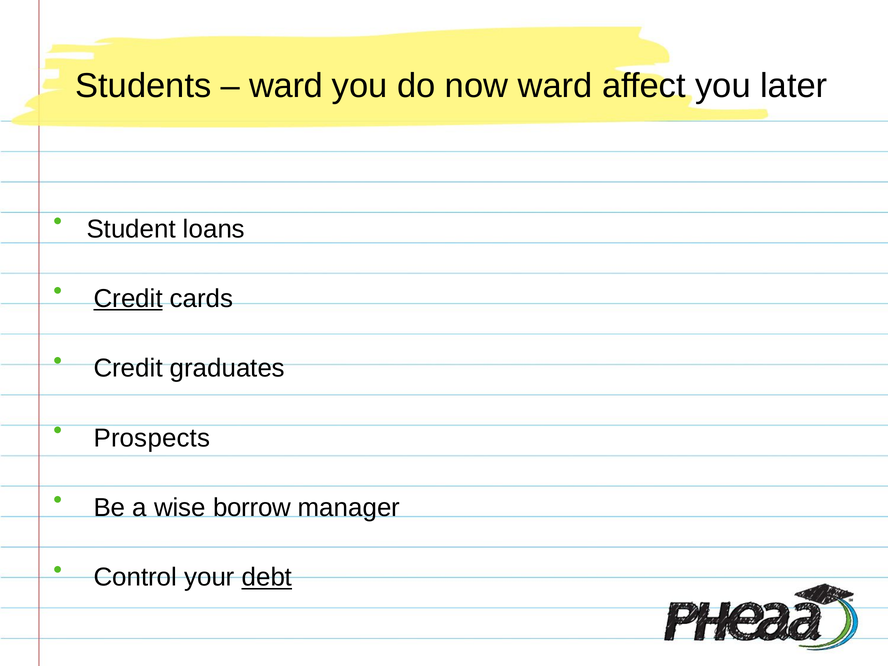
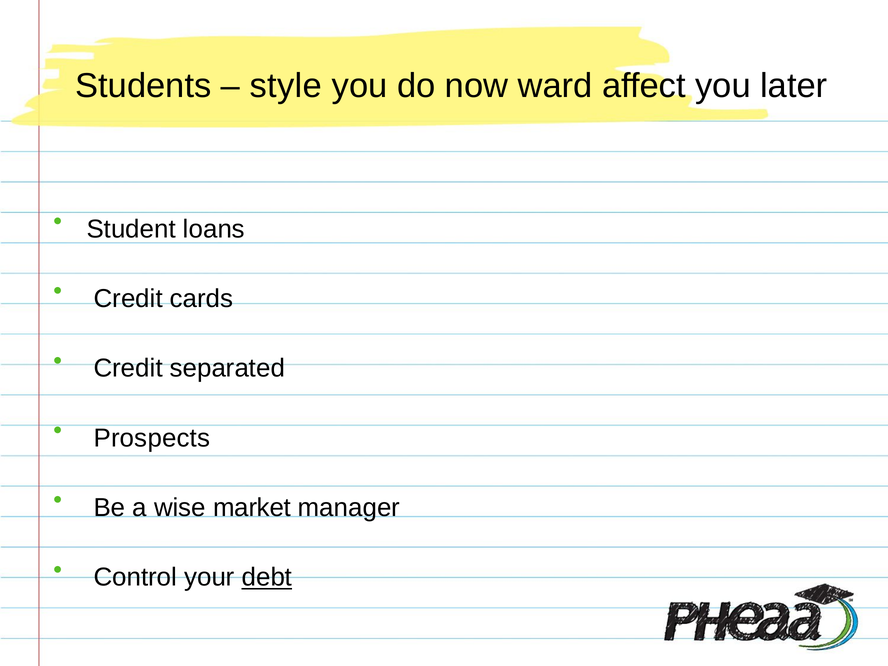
ward at (286, 86): ward -> style
Credit at (128, 299) underline: present -> none
graduates: graduates -> separated
borrow: borrow -> market
